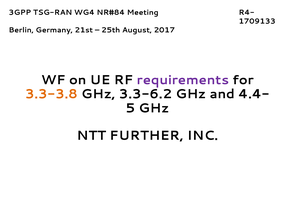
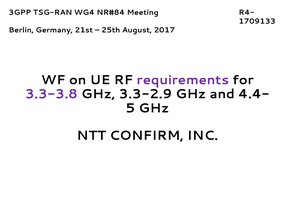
3.3-3.8 colour: orange -> purple
3.3-6.2: 3.3-6.2 -> 3.3-2.9
FURTHER: FURTHER -> CONFIRM
